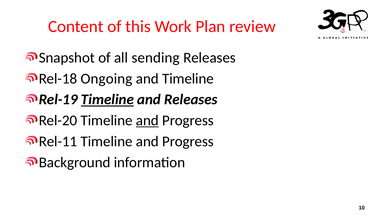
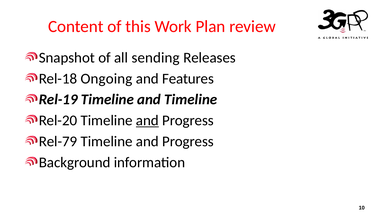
and Timeline: Timeline -> Features
Timeline at (107, 100) underline: present -> none
and Releases: Releases -> Timeline
Rel-11: Rel-11 -> Rel-79
